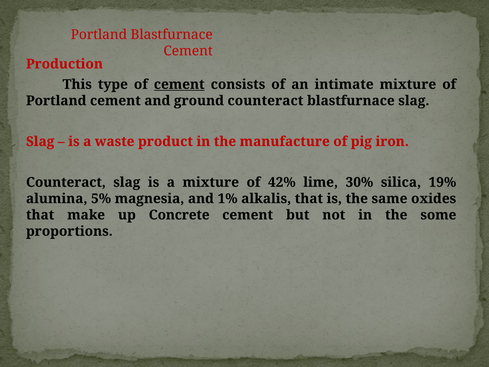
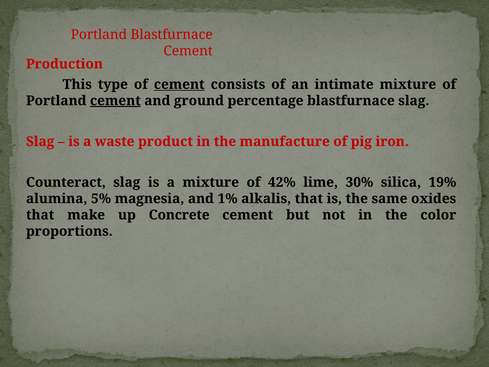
cement at (115, 101) underline: none -> present
ground counteract: counteract -> percentage
some: some -> color
